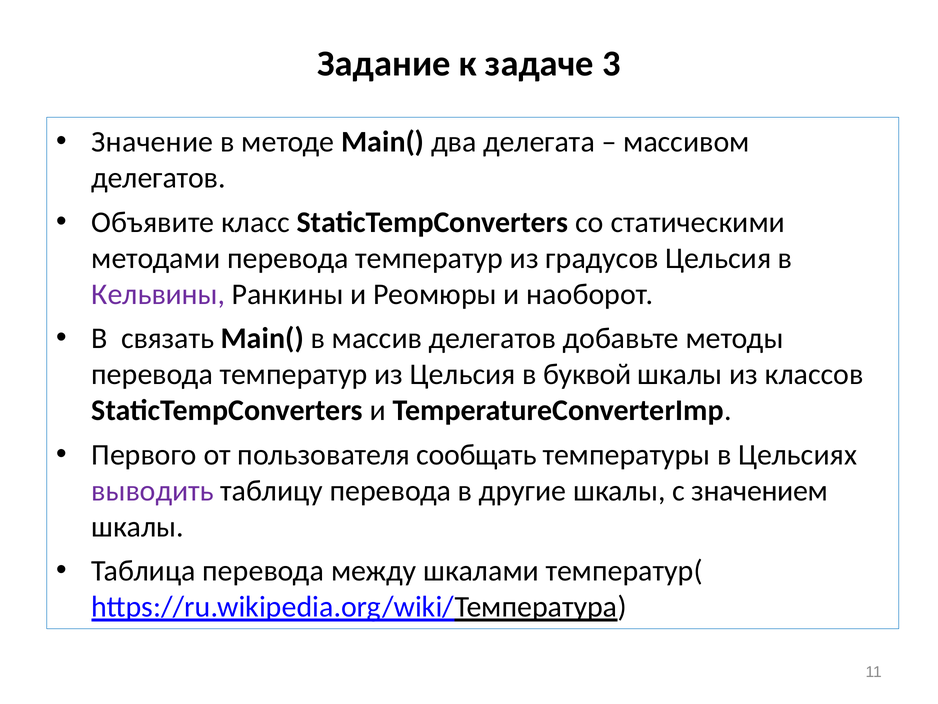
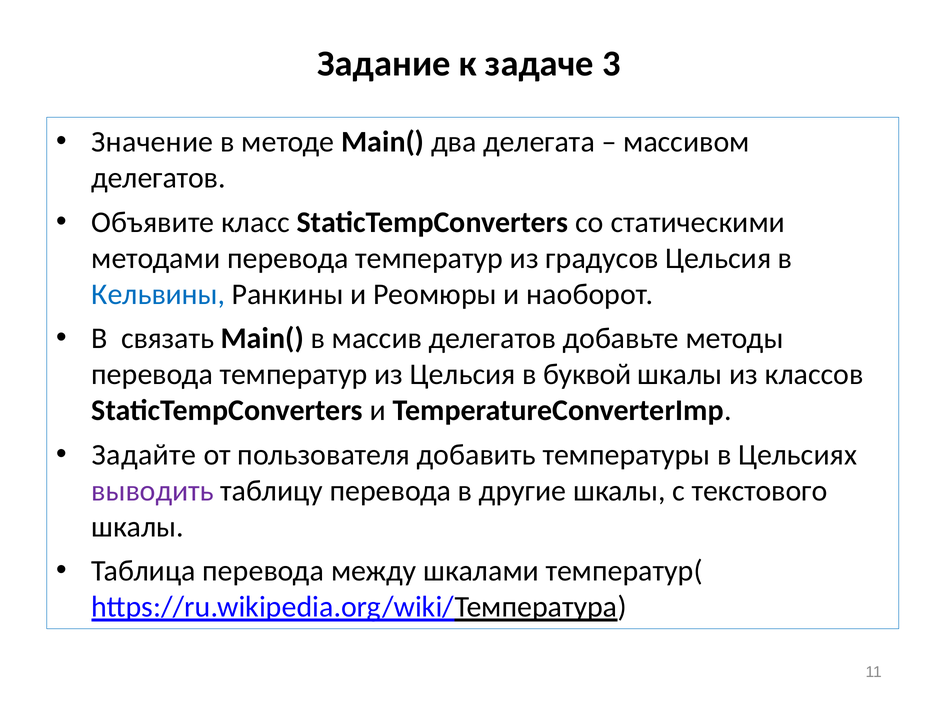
Кельвины colour: purple -> blue
Первого: Первого -> Задайте
сообщать: сообщать -> добавить
значением: значением -> текстового
